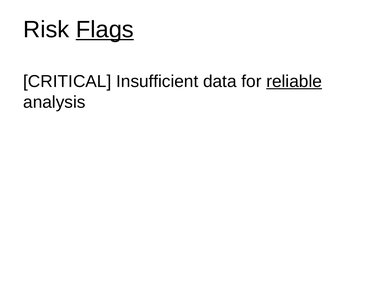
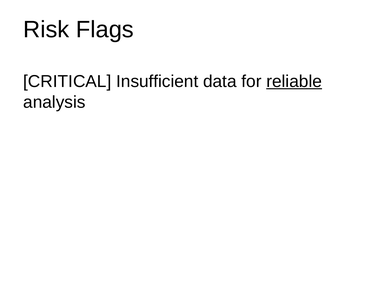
Flags underline: present -> none
